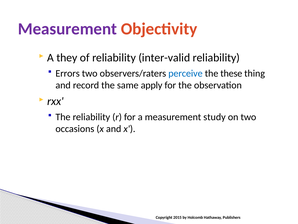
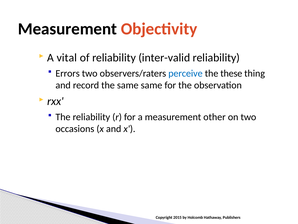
Measurement at (67, 29) colour: purple -> black
they: they -> vital
same apply: apply -> same
study: study -> other
